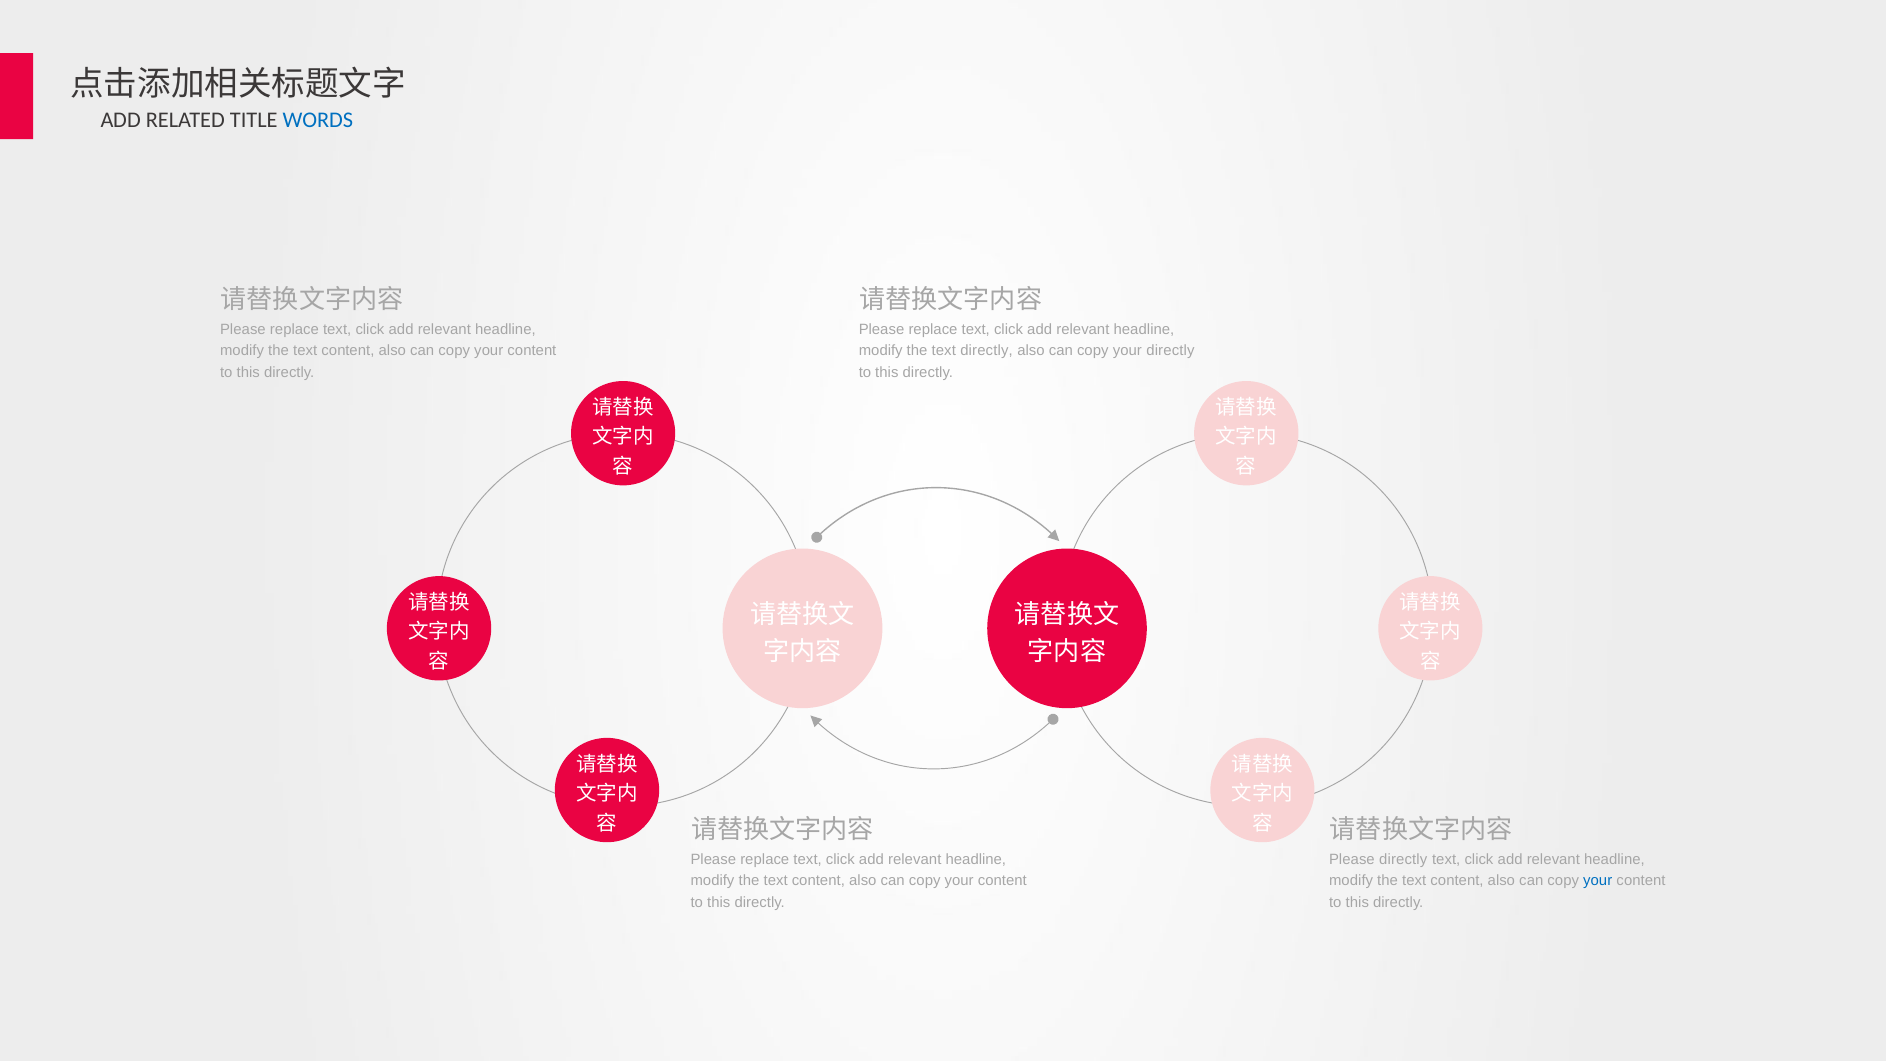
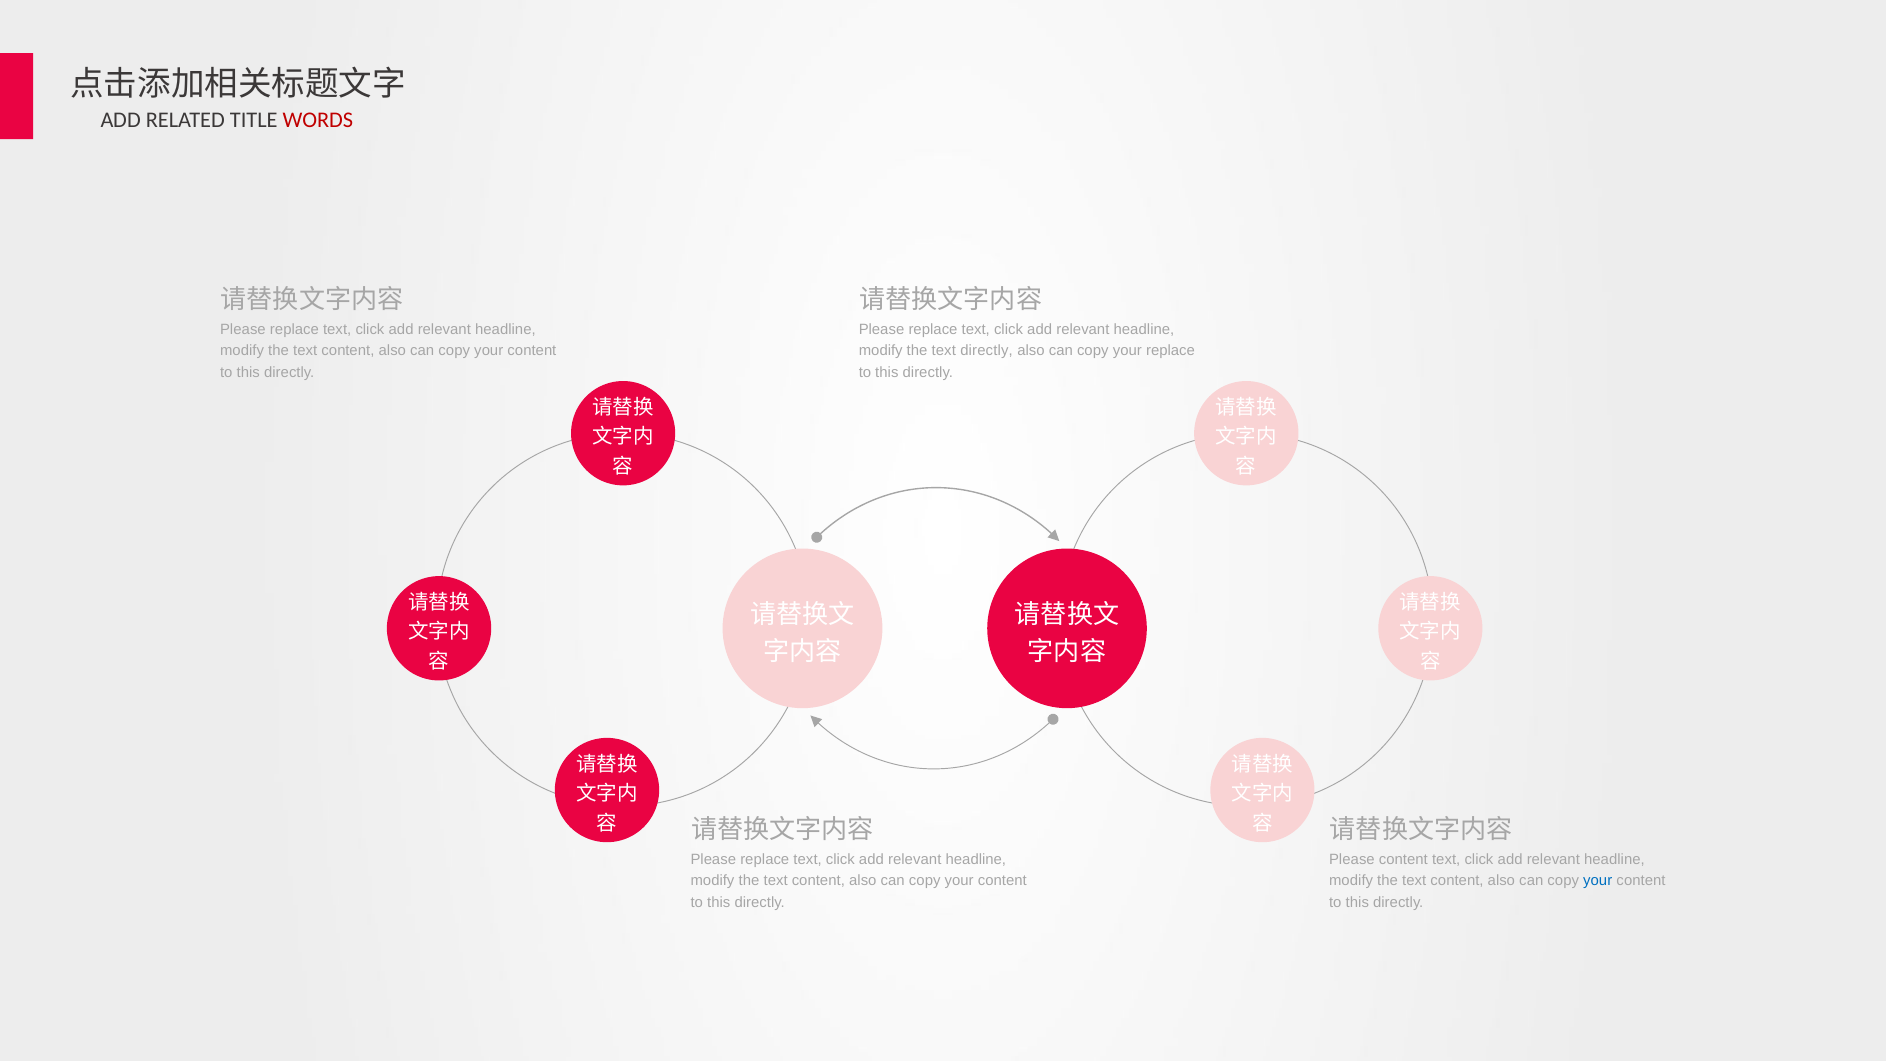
WORDS colour: blue -> red
your directly: directly -> replace
Please directly: directly -> content
